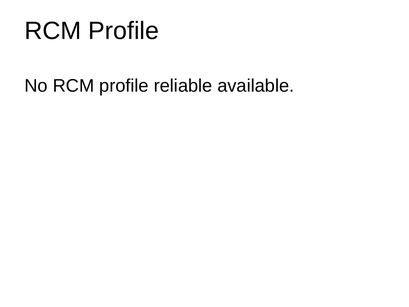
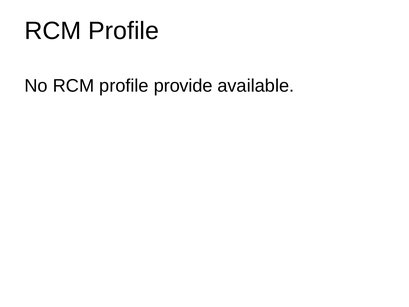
reliable: reliable -> provide
